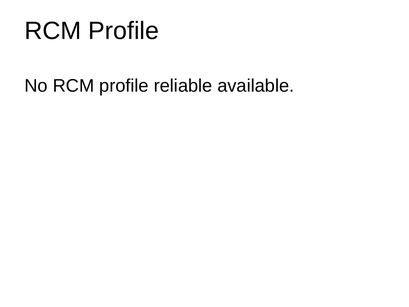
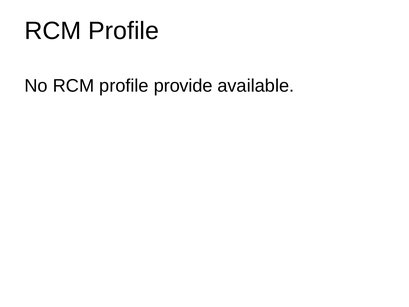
reliable: reliable -> provide
